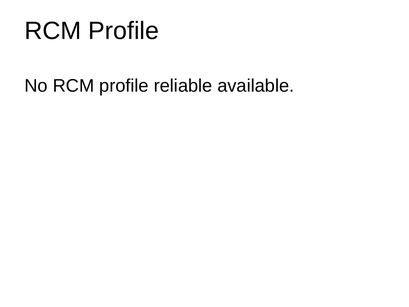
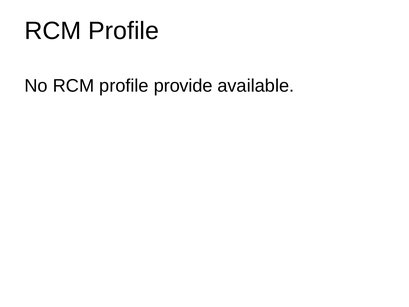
reliable: reliable -> provide
